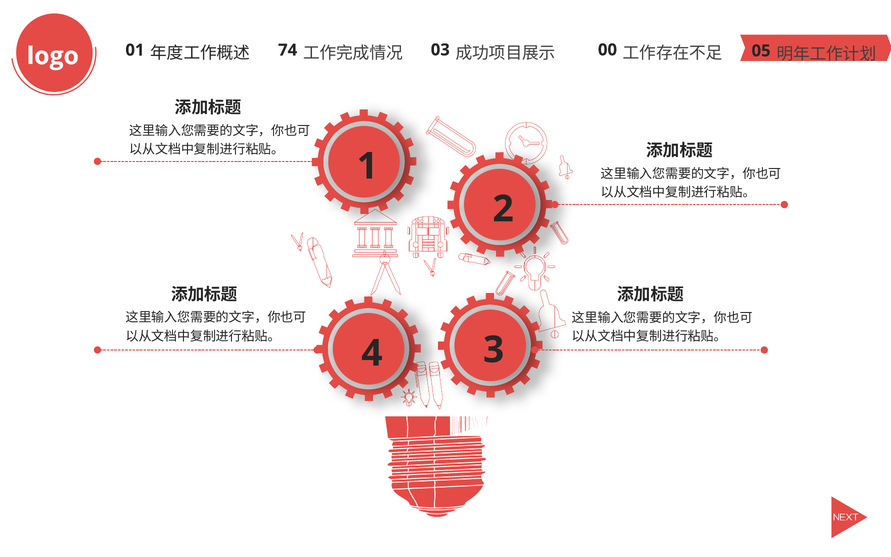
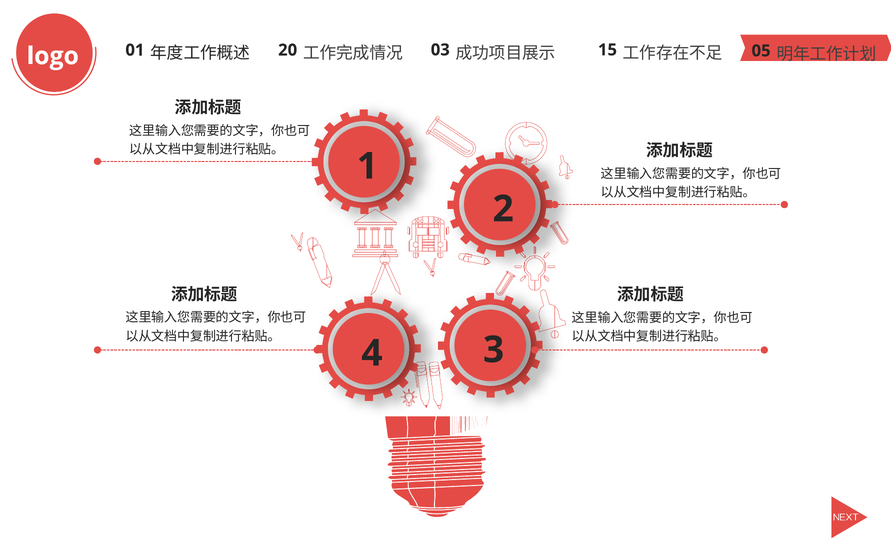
74: 74 -> 20
00: 00 -> 15
